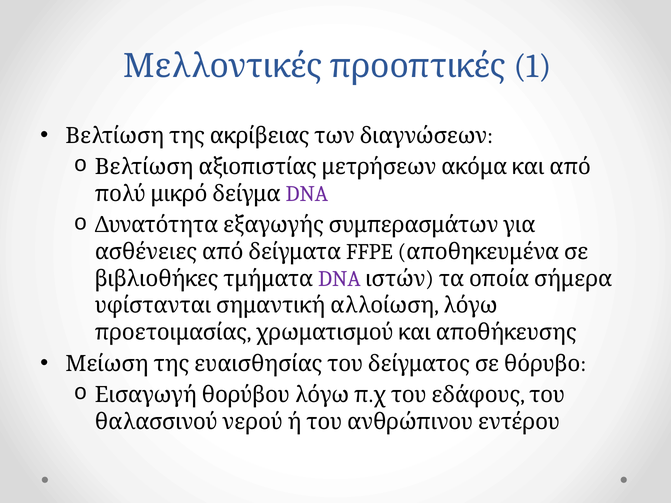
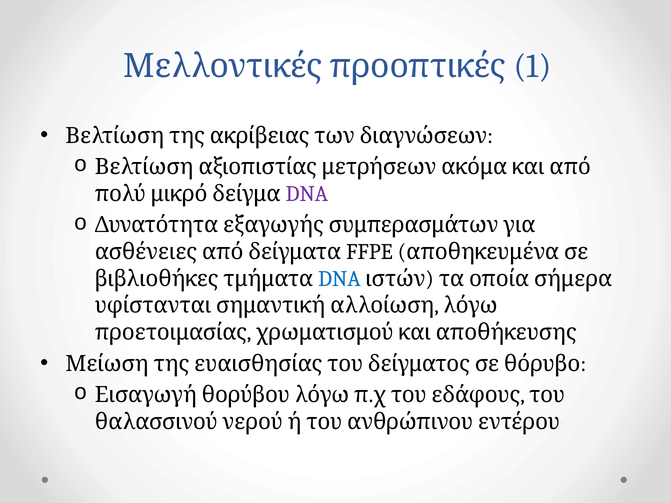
DNA at (339, 279) colour: purple -> blue
